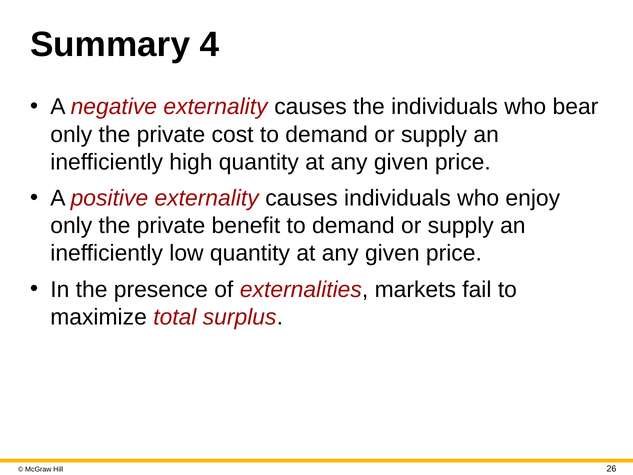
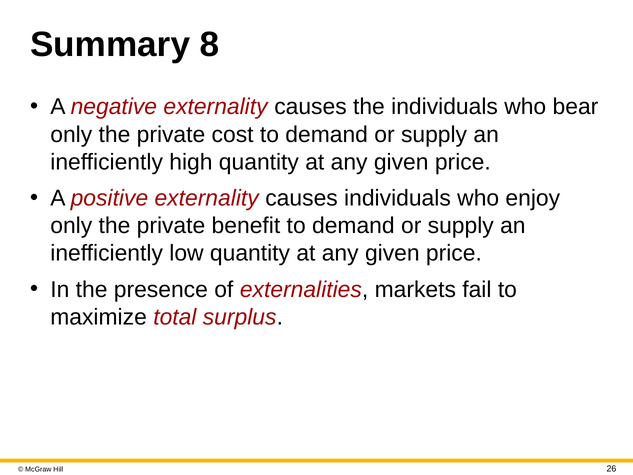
4: 4 -> 8
